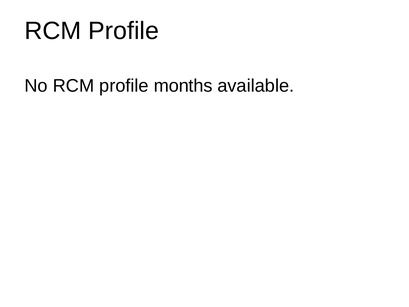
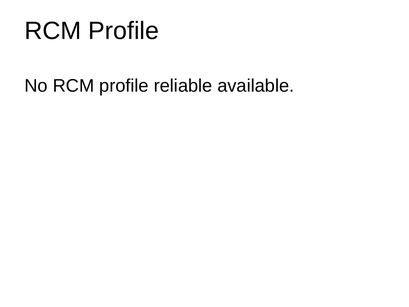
months: months -> reliable
